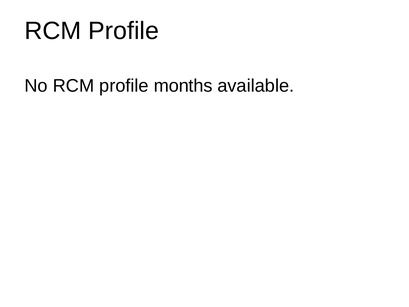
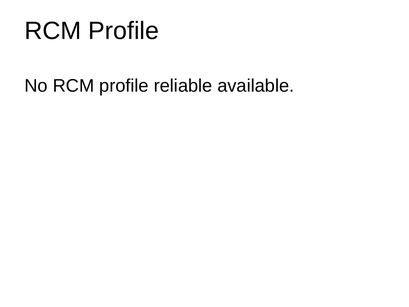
months: months -> reliable
